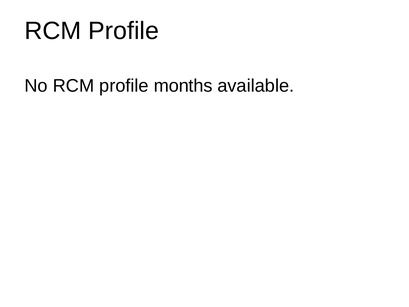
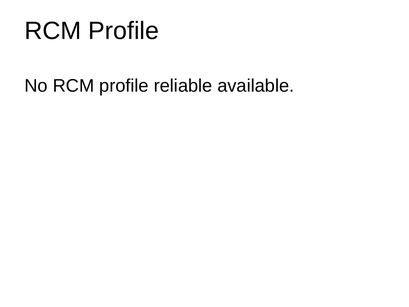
months: months -> reliable
